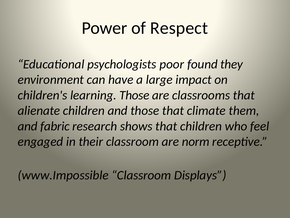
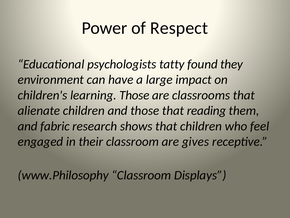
poor: poor -> tatty
climate: climate -> reading
norm: norm -> gives
www.Impossible: www.Impossible -> www.Philosophy
